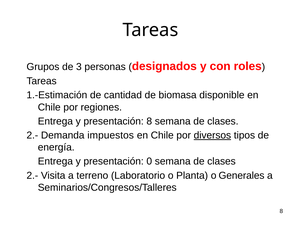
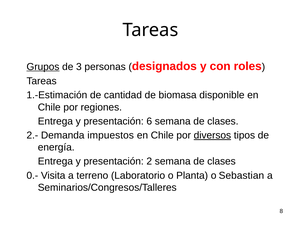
Grupos underline: none -> present
presentación 8: 8 -> 6
0: 0 -> 2
2.- at (32, 175): 2.- -> 0.-
Generales: Generales -> Sebastian
